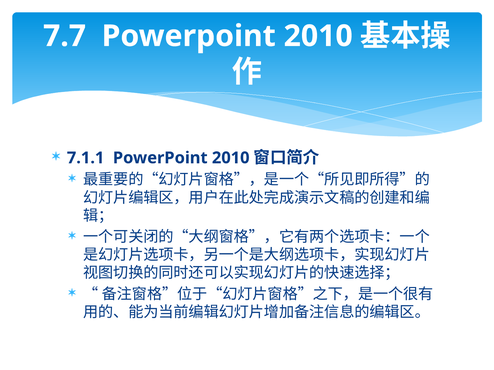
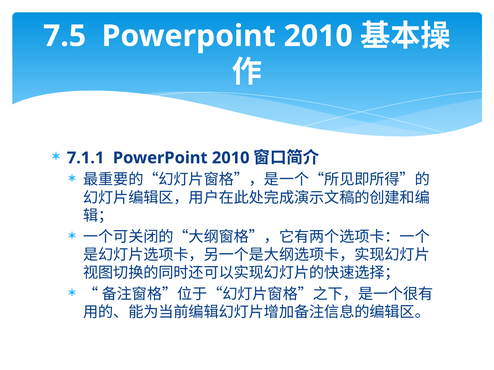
7.7: 7.7 -> 7.5
